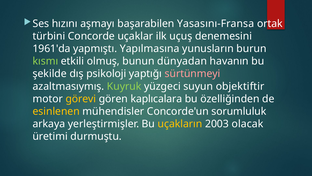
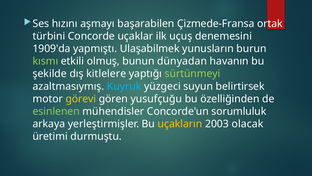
Yasasını-Fransa: Yasasını-Fransa -> Çizmede-Fransa
1961'da: 1961'da -> 1909'da
Yapılmasına: Yapılmasına -> Ulaşabilmek
psikoloji: psikoloji -> kitlelere
sürtünmeyi colour: pink -> light green
Kuyruk colour: light green -> light blue
objektiftir: objektiftir -> belirtirsek
kaplıcalara: kaplıcalara -> yusufçuğu
esinlenen colour: yellow -> light green
